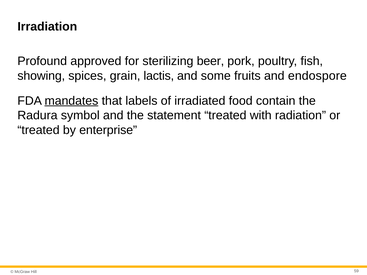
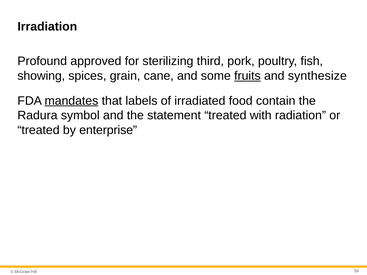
beer: beer -> third
lactis: lactis -> cane
fruits underline: none -> present
endospore: endospore -> synthesize
